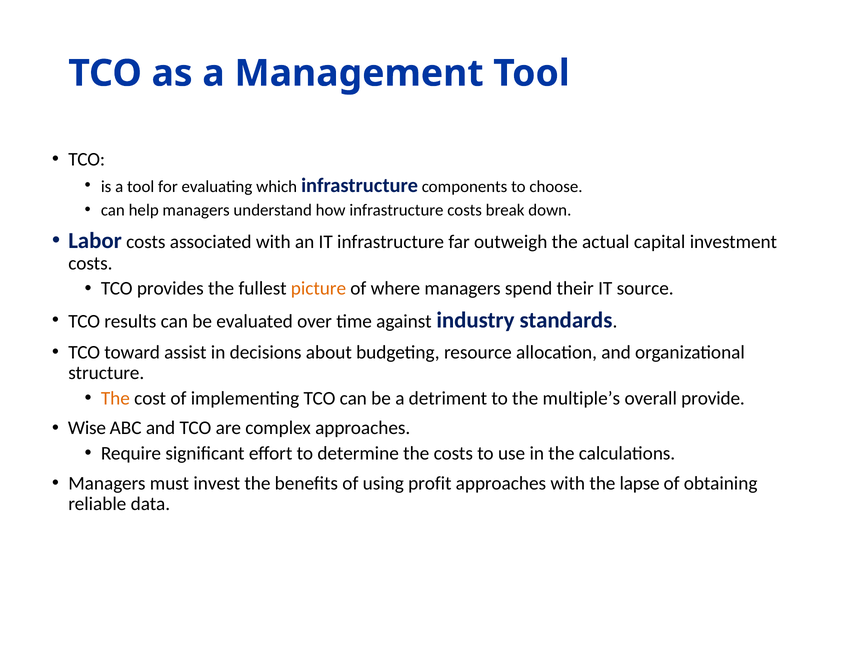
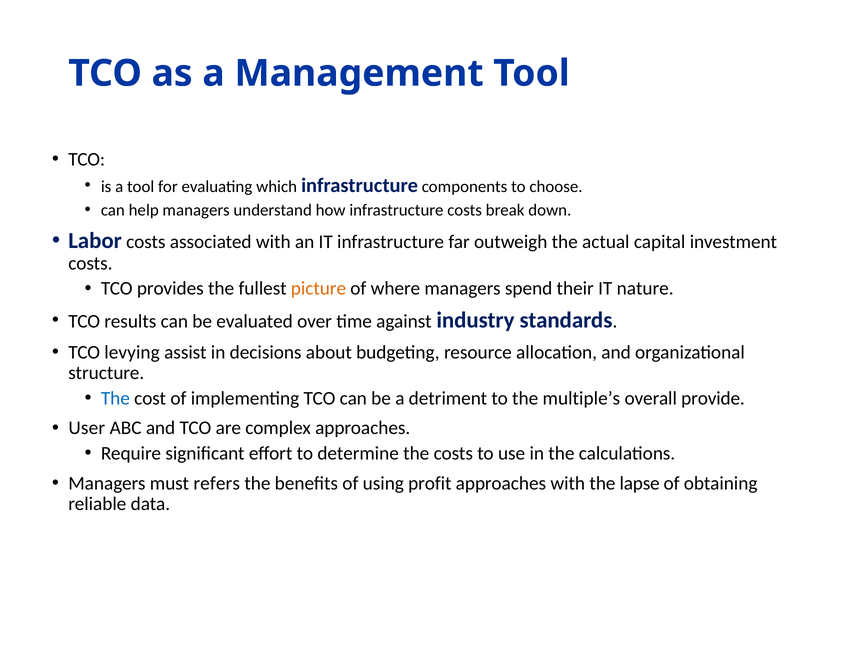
source: source -> nature
toward: toward -> levying
The at (115, 398) colour: orange -> blue
Wise: Wise -> User
invest: invest -> refers
